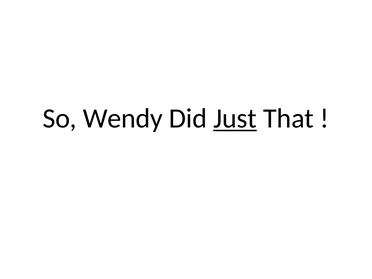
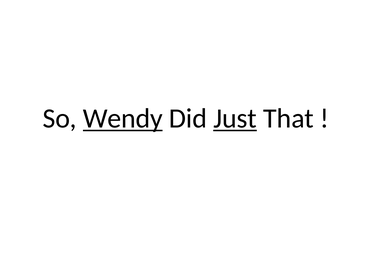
Wendy underline: none -> present
